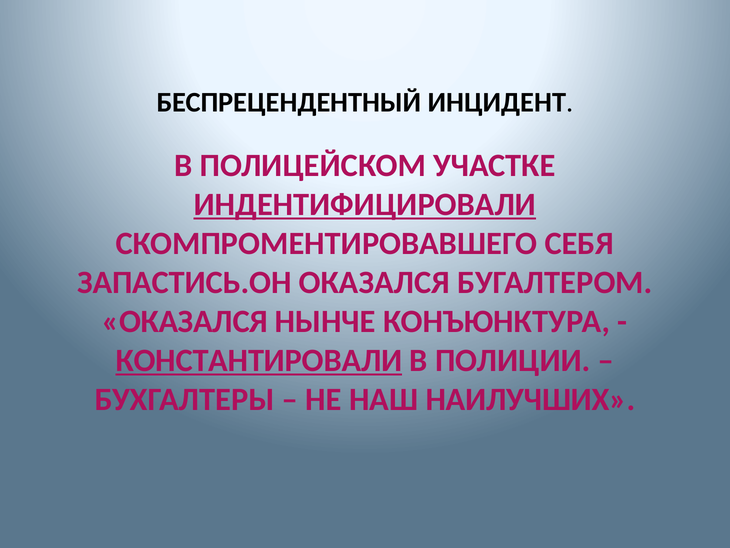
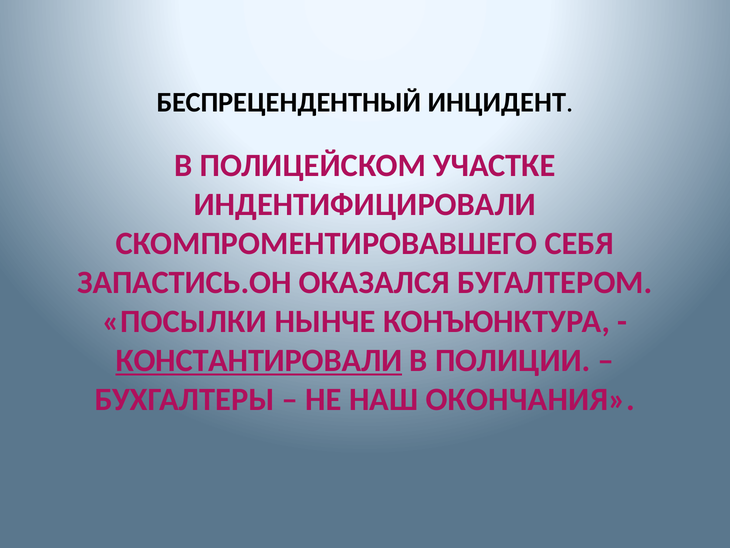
ИНДЕНТИФИЦИРОВАЛИ underline: present -> none
ОКАЗАЛСЯ at (185, 321): ОКАЗАЛСЯ -> ПОСЫЛКИ
НАИЛУЧШИХ: НАИЛУЧШИХ -> ОКОНЧАНИЯ
